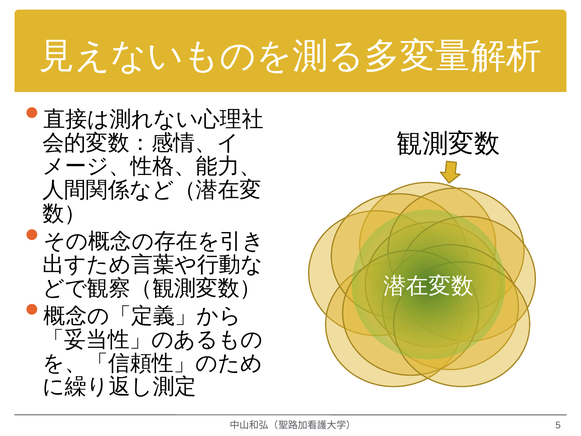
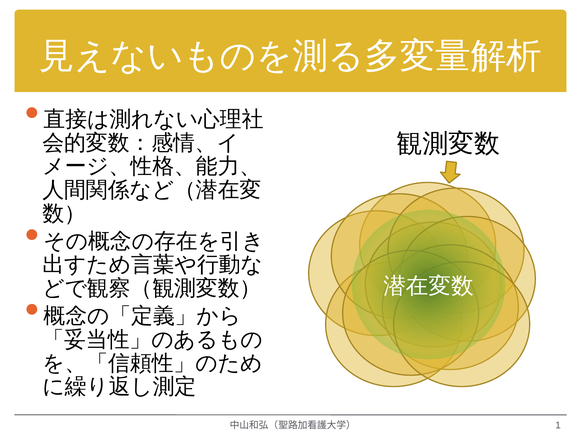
5: 5 -> 1
